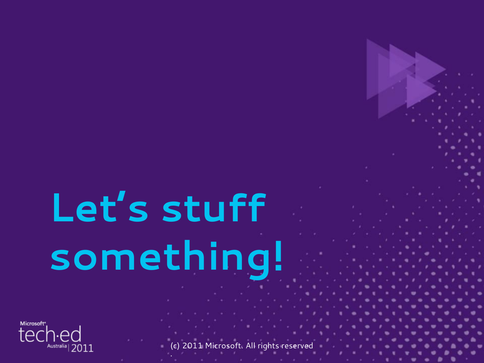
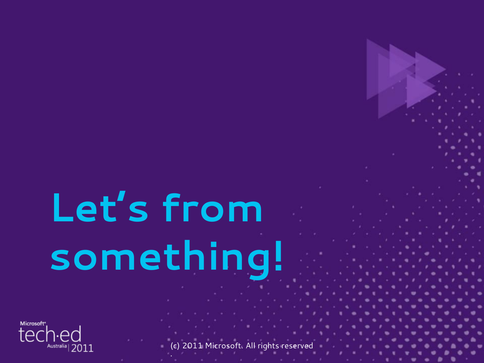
stuff: stuff -> from
